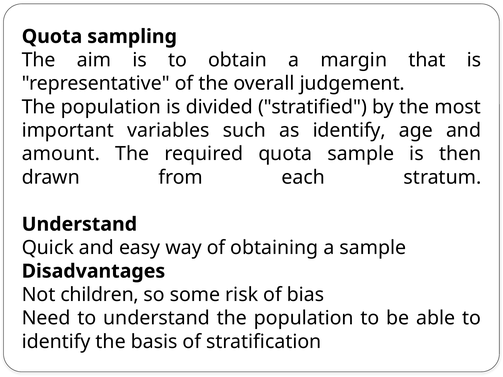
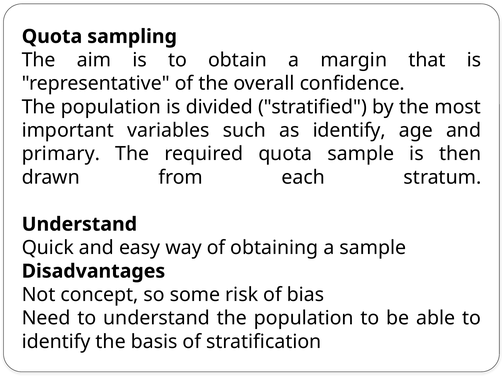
judgement: judgement -> confidence
amount: amount -> primary
children: children -> concept
